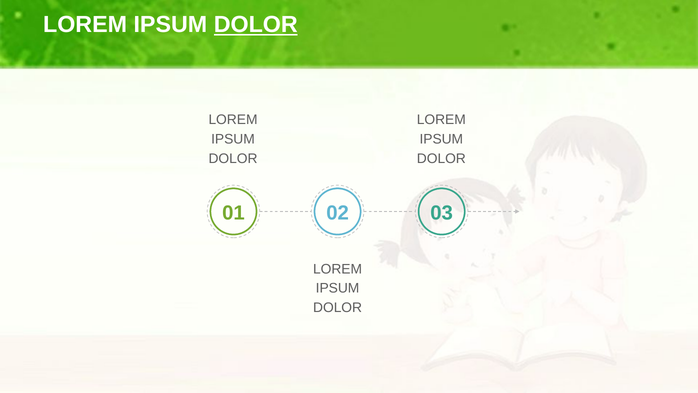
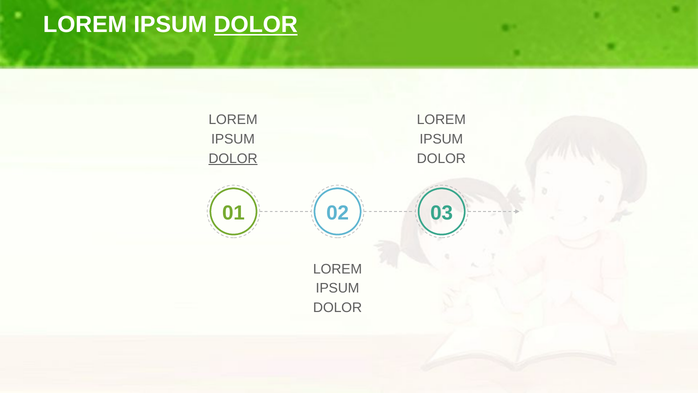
DOLOR at (233, 159) underline: none -> present
